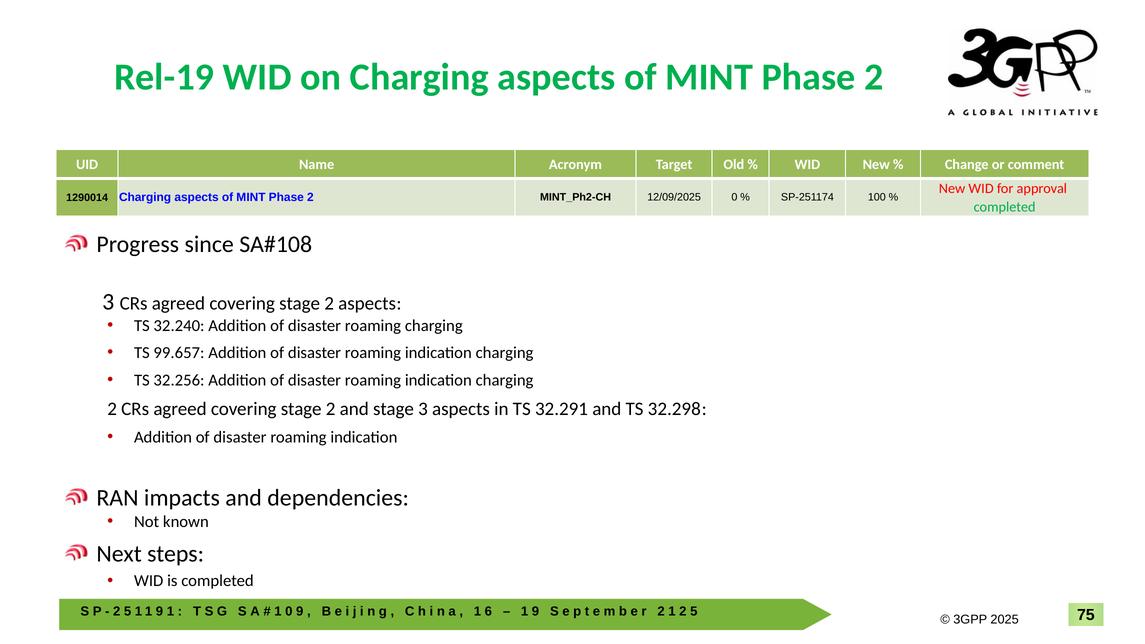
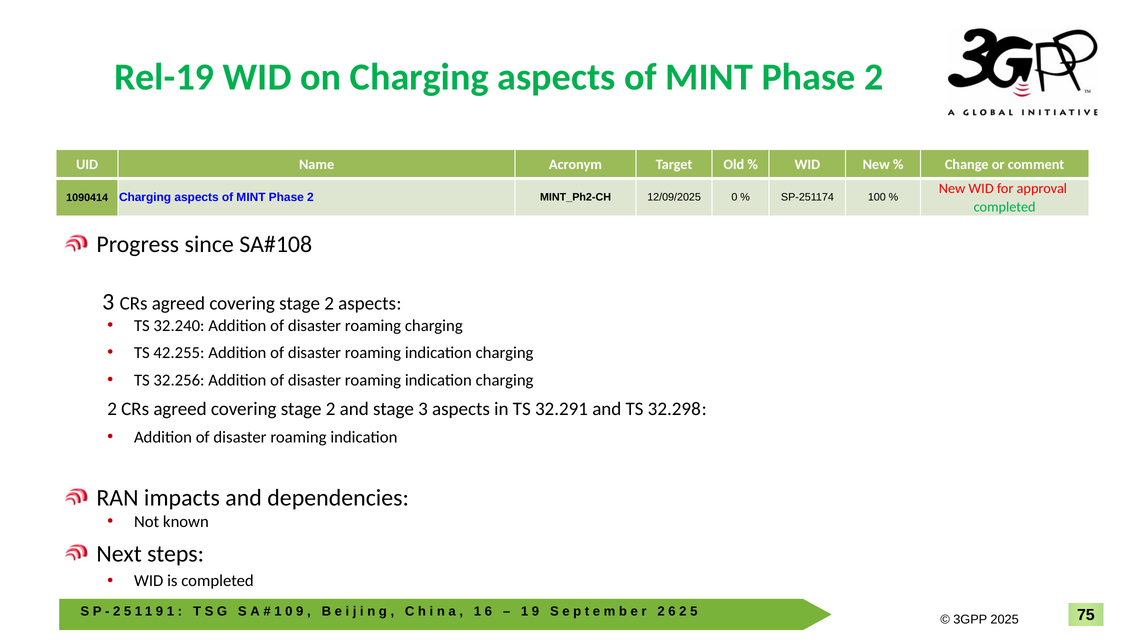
1290014: 1290014 -> 1090414
99.657: 99.657 -> 42.255
2 1: 1 -> 6
